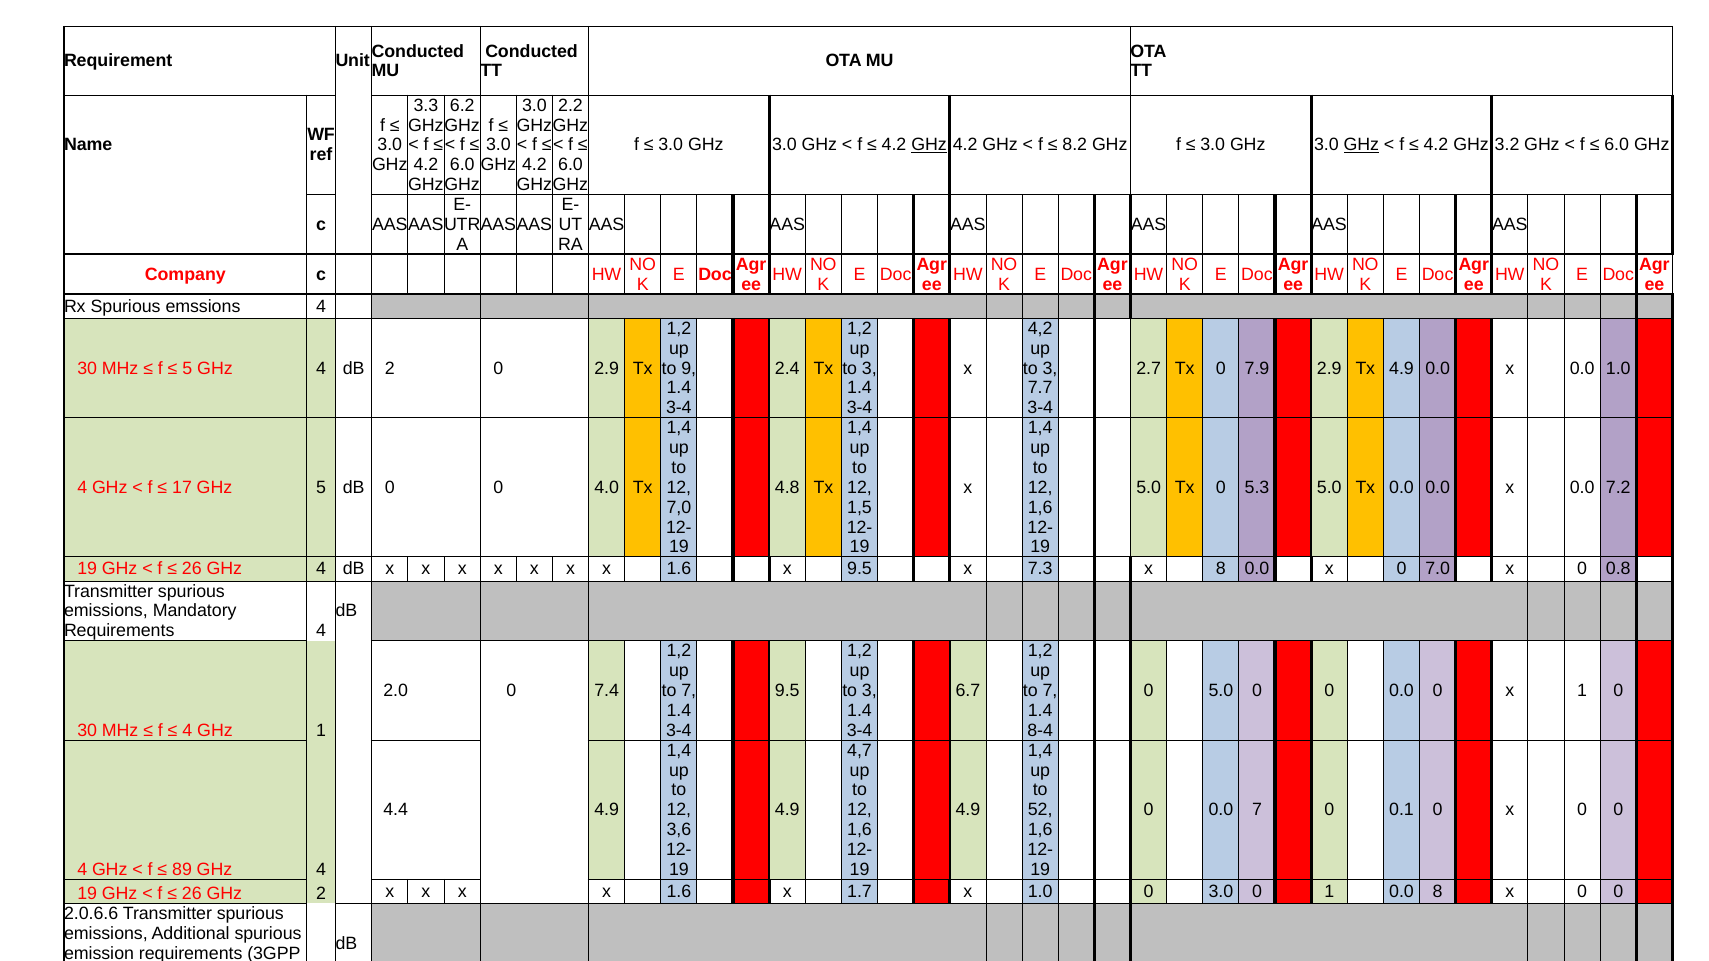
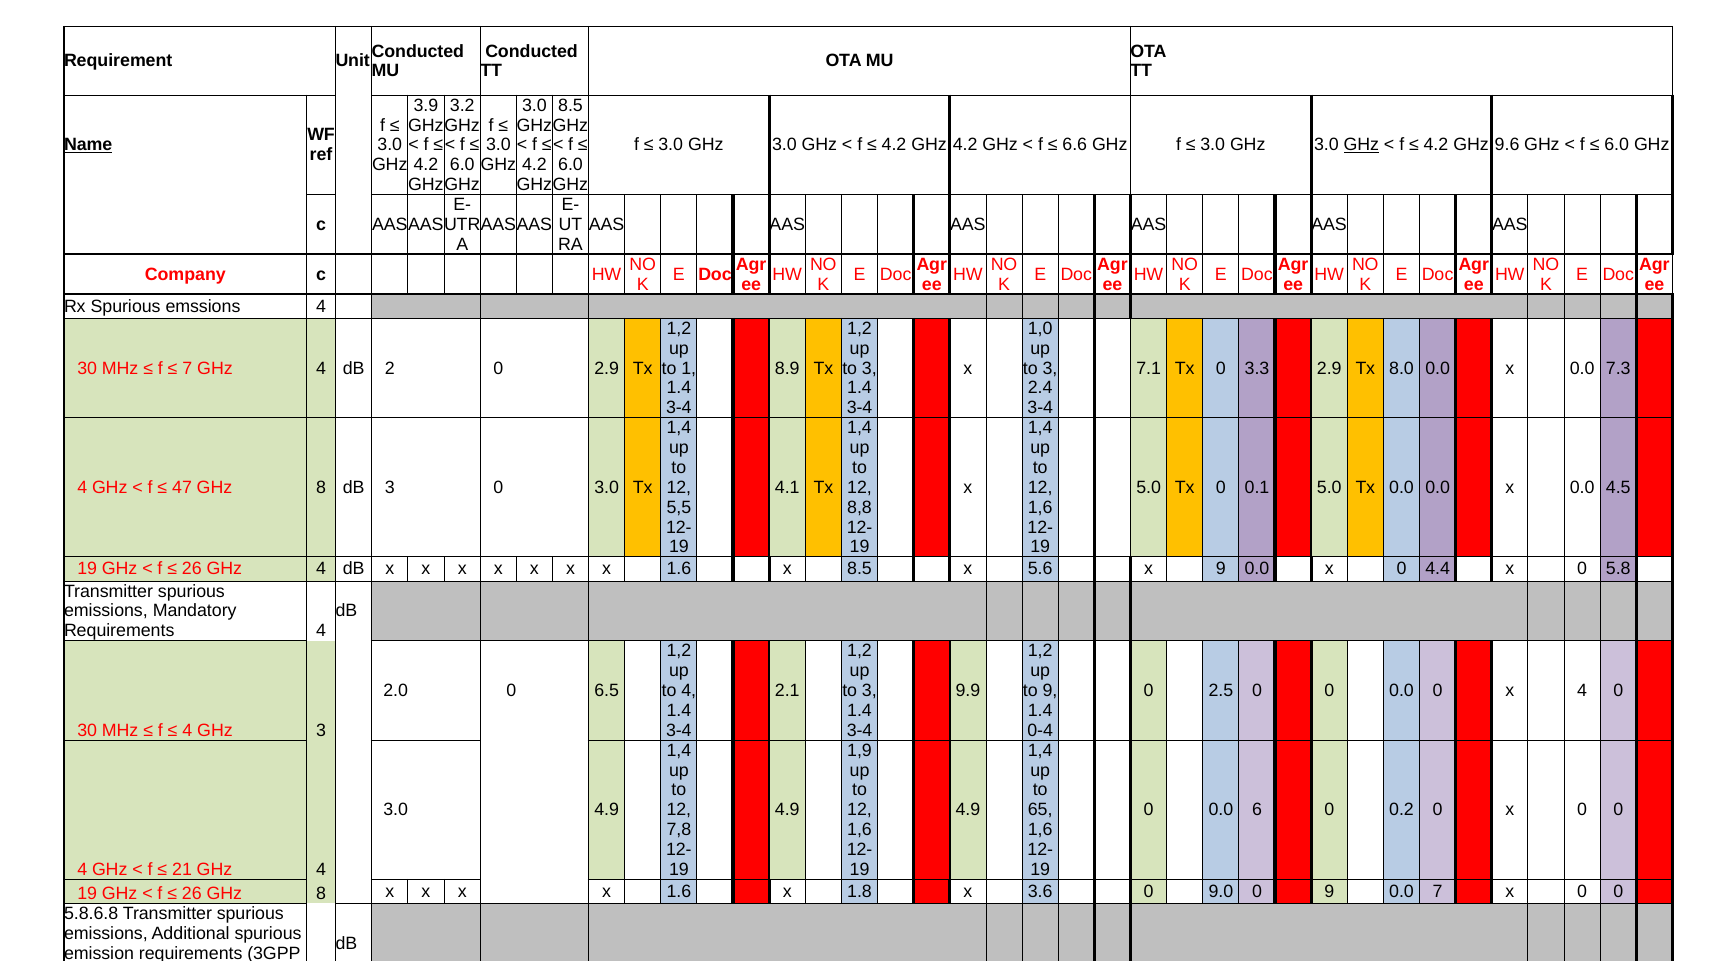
3.3 at (426, 105): 3.3 -> 3.9
6.2: 6.2 -> 3.2
2.2 at (571, 105): 2.2 -> 8.5
Name underline: none -> present
GHz at (929, 145) underline: present -> none
8.2: 8.2 -> 6.6
3.2: 3.2 -> 9.6
4,2: 4,2 -> 1,0
5 at (187, 368): 5 -> 7
9: 9 -> 1
2.4: 2.4 -> 8.9
2.7: 2.7 -> 7.1
7.9: 7.9 -> 3.3
Tx 4.9: 4.9 -> 8.0
0.0 1.0: 1.0 -> 7.3
7.7: 7.7 -> 2.4
17: 17 -> 47
5 at (321, 488): 5 -> 8
dB 0: 0 -> 3
0 4.0: 4.0 -> 3.0
4.8: 4.8 -> 4.1
5.3: 5.3 -> 0.1
7.2: 7.2 -> 4.5
7,0: 7,0 -> 5,5
1,5: 1,5 -> 8,8
x 9.5: 9.5 -> 8.5
7.3: 7.3 -> 5.6
x 8: 8 -> 9
7.0: 7.0 -> 4.4
0.8: 0.8 -> 5.8
7.4: 7.4 -> 6.5
7 at (689, 691): 7 -> 4
9.5 at (787, 691): 9.5 -> 2.1
6.7: 6.7 -> 9.9
7 at (1050, 691): 7 -> 9
0 5.0: 5.0 -> 2.5
x 1: 1 -> 4
GHz 1: 1 -> 3
8-4: 8-4 -> 0-4
4,7: 4,7 -> 1,9
4.4 at (396, 810): 4.4 -> 3.0
52: 52 -> 65
0.0 7: 7 -> 6
0.1: 0.1 -> 0.2
3,6: 3,6 -> 7,8
89: 89 -> 21
26 GHz 2: 2 -> 8
1.7: 1.7 -> 1.8
x 1.0: 1.0 -> 3.6
0 3.0: 3.0 -> 9.0
0 1: 1 -> 9
0.0 8: 8 -> 7
2.0.6.6: 2.0.6.6 -> 5.8.6.8
